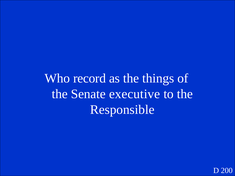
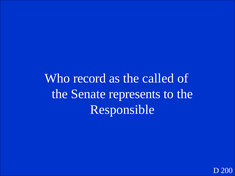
things: things -> called
executive: executive -> represents
